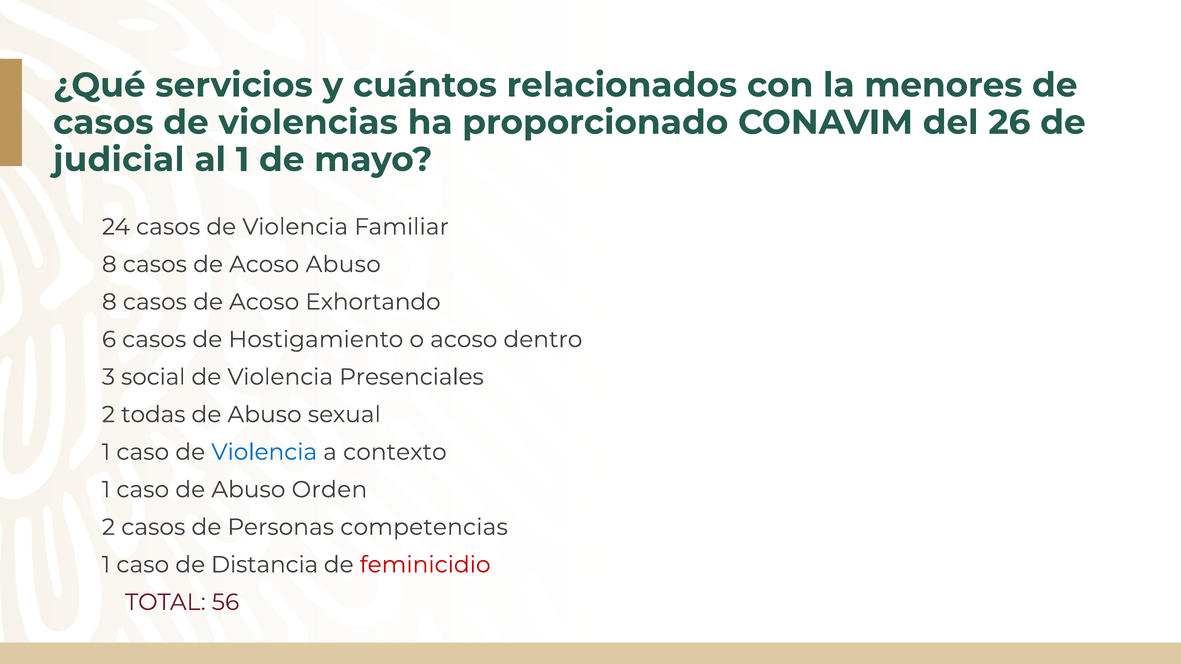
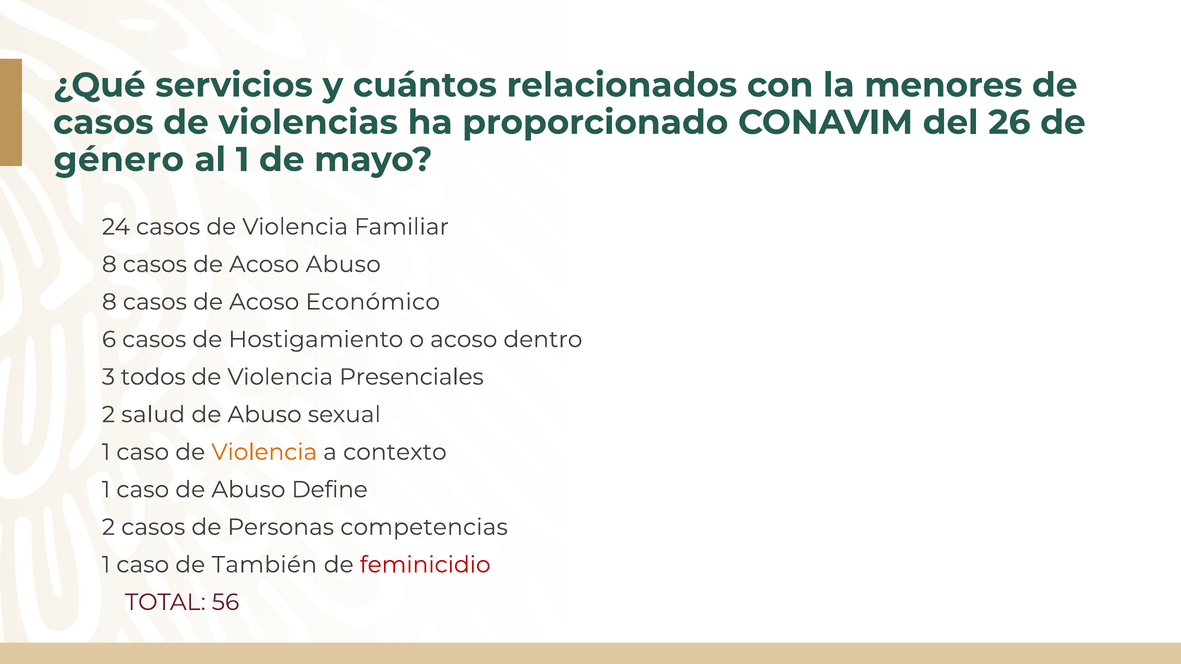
judicial: judicial -> género
Exhortando: Exhortando -> Económico
social: social -> todos
todas: todas -> salud
Violencia at (264, 452) colour: blue -> orange
Orden: Orden -> Define
Distancia: Distancia -> También
